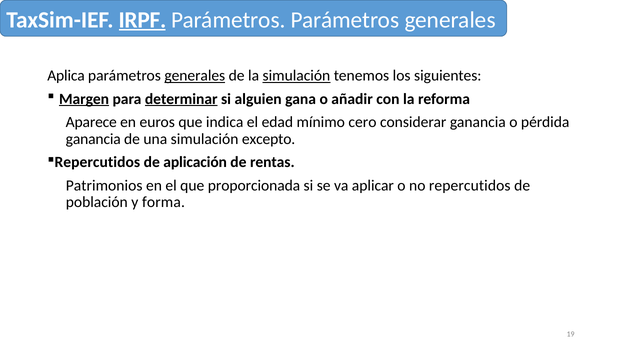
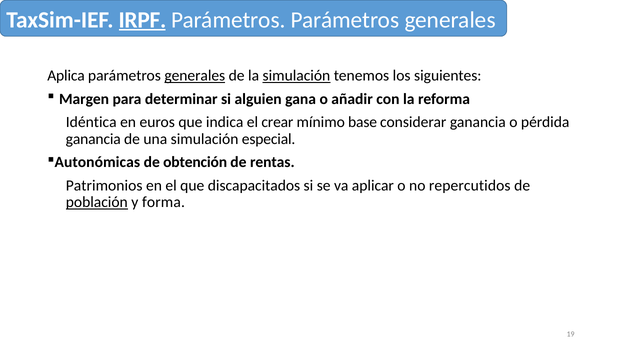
Margen underline: present -> none
determinar underline: present -> none
Aparece: Aparece -> Idéntica
edad: edad -> crear
cero: cero -> base
excepto: excepto -> especial
Repercutidos at (97, 162): Repercutidos -> Autonómicas
aplicación: aplicación -> obtención
proporcionada: proporcionada -> discapacitados
población underline: none -> present
